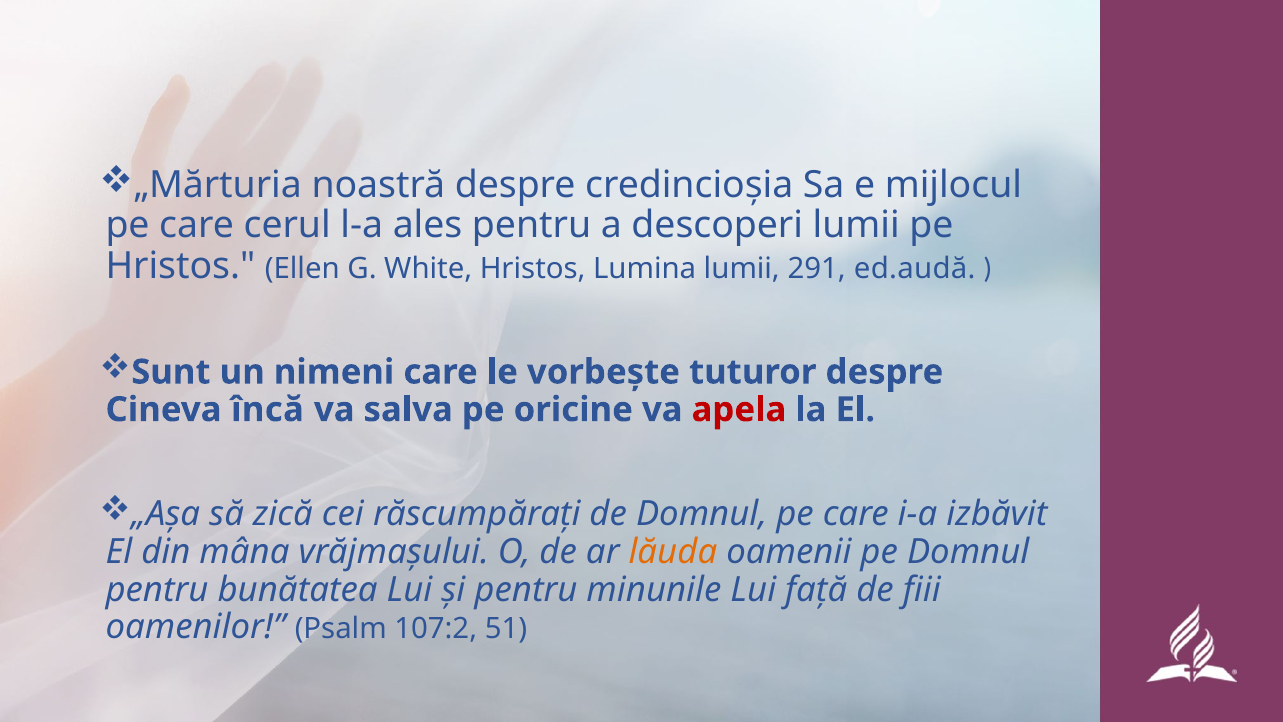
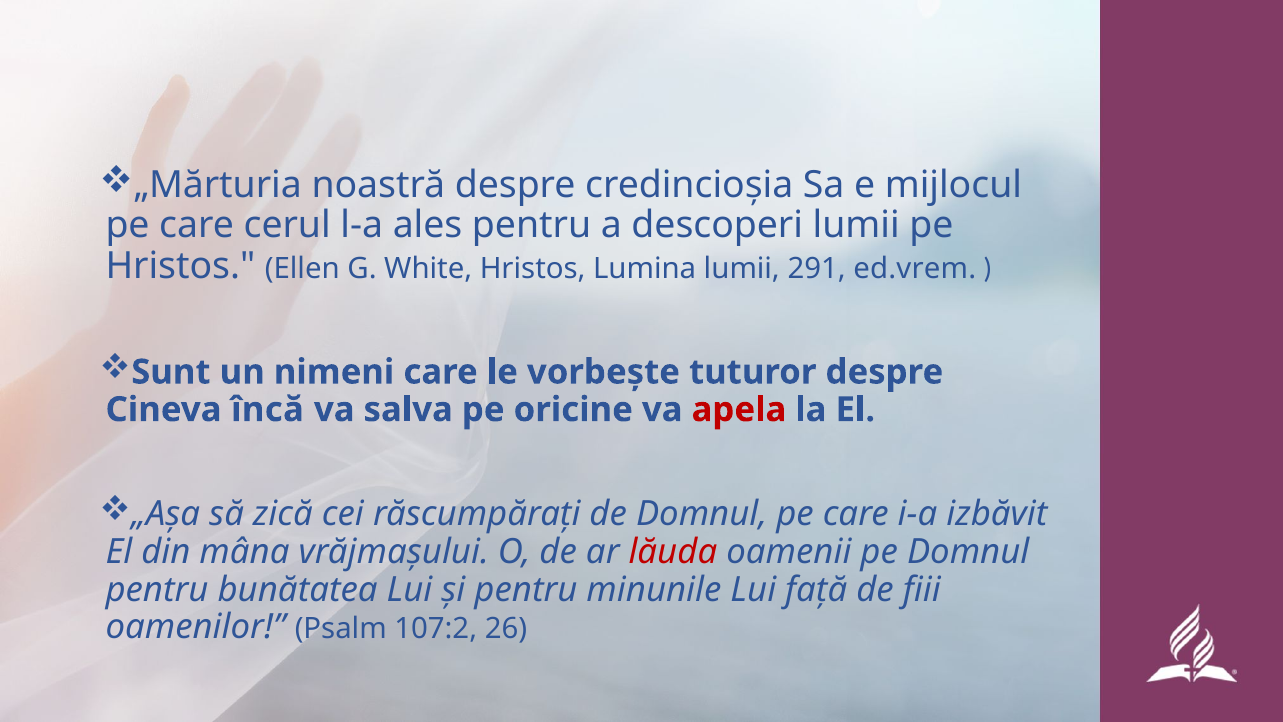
ed.audă: ed.audă -> ed.vrem
lăuda colour: orange -> red
51: 51 -> 26
